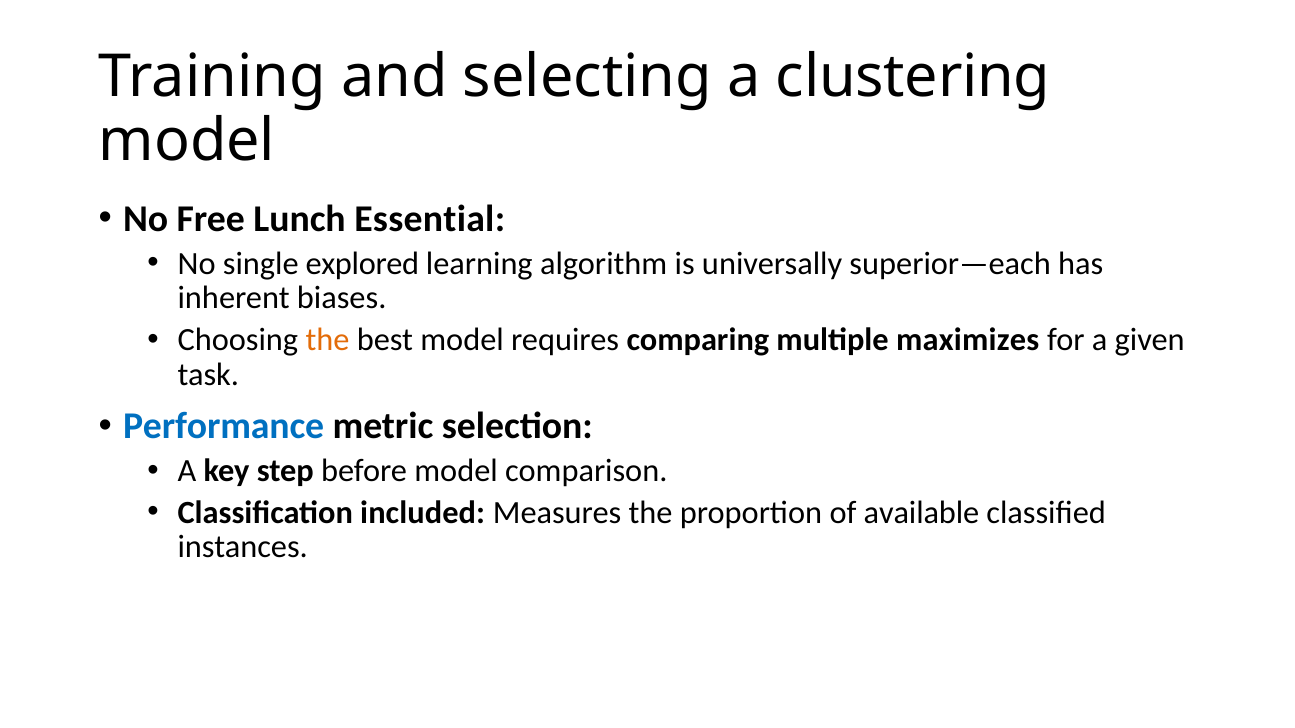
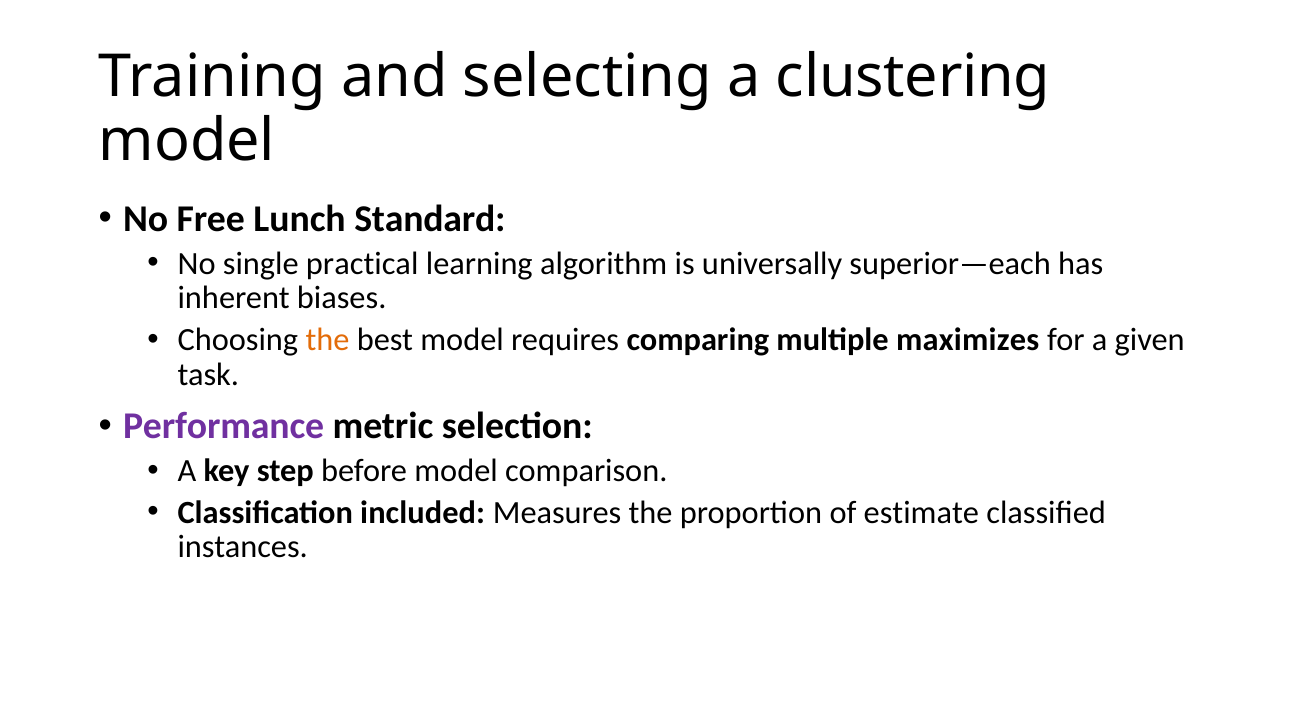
Essential: Essential -> Standard
explored: explored -> practical
Performance colour: blue -> purple
available: available -> estimate
